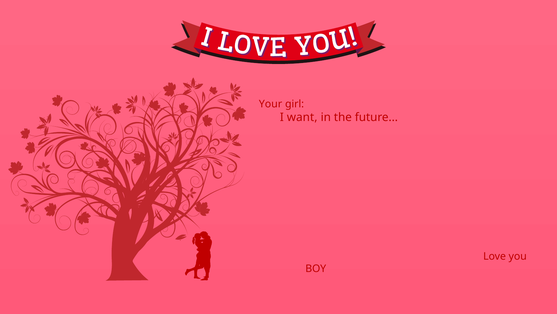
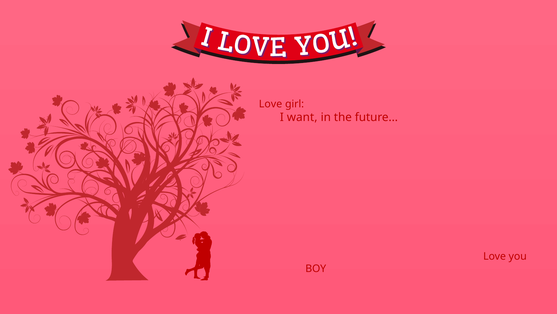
Your at (271, 104): Your -> Love
